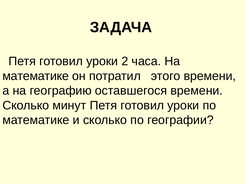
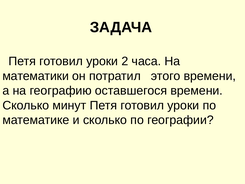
математике at (36, 76): математике -> математики
